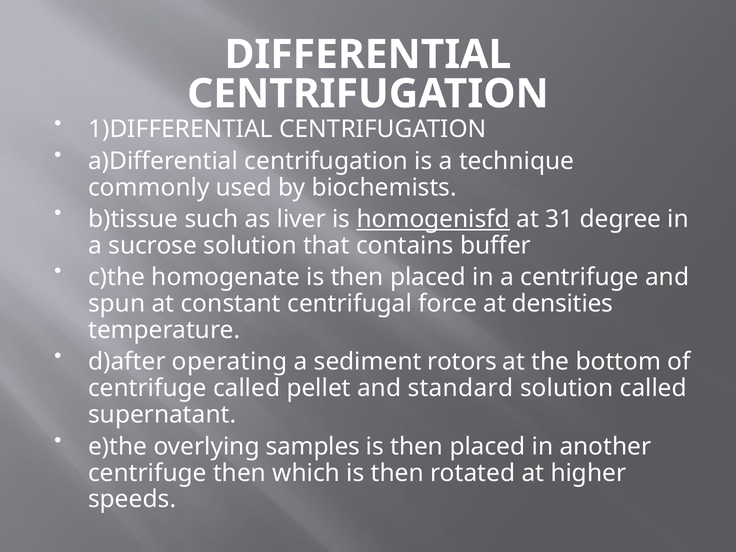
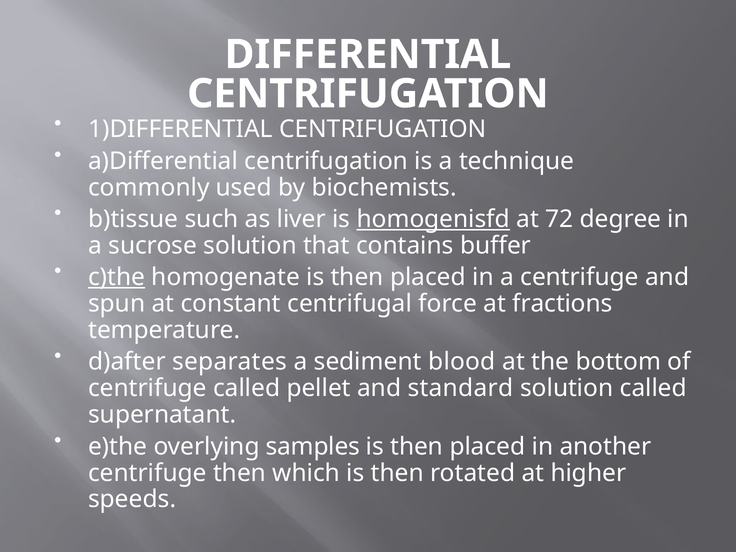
31: 31 -> 72
c)the underline: none -> present
densities: densities -> fractions
operating: operating -> separates
rotors: rotors -> blood
